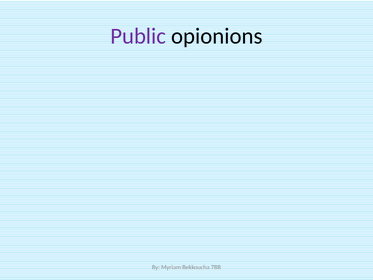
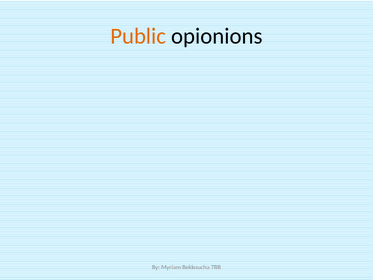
Public colour: purple -> orange
